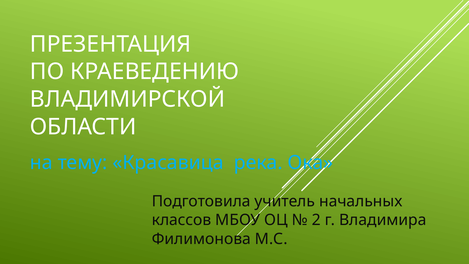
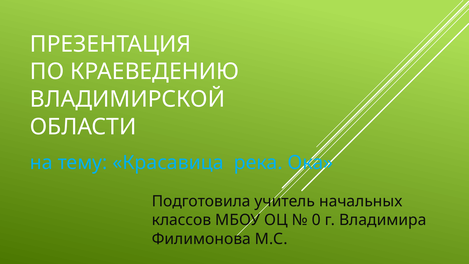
2: 2 -> 0
